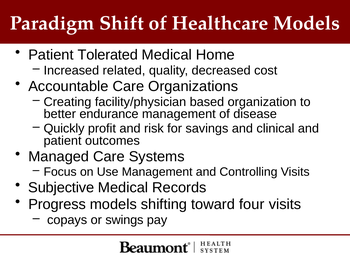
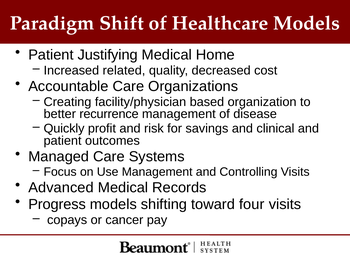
Tolerated: Tolerated -> Justifying
endurance: endurance -> recurrence
Subjective: Subjective -> Advanced
swings: swings -> cancer
